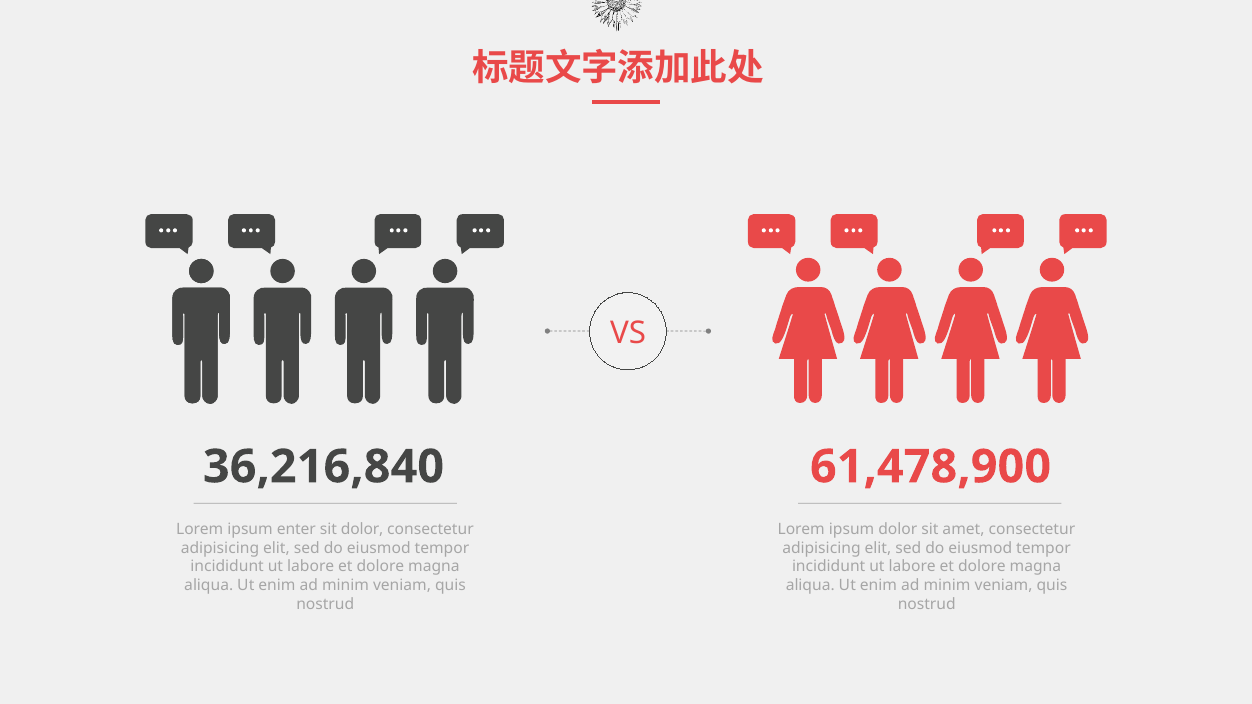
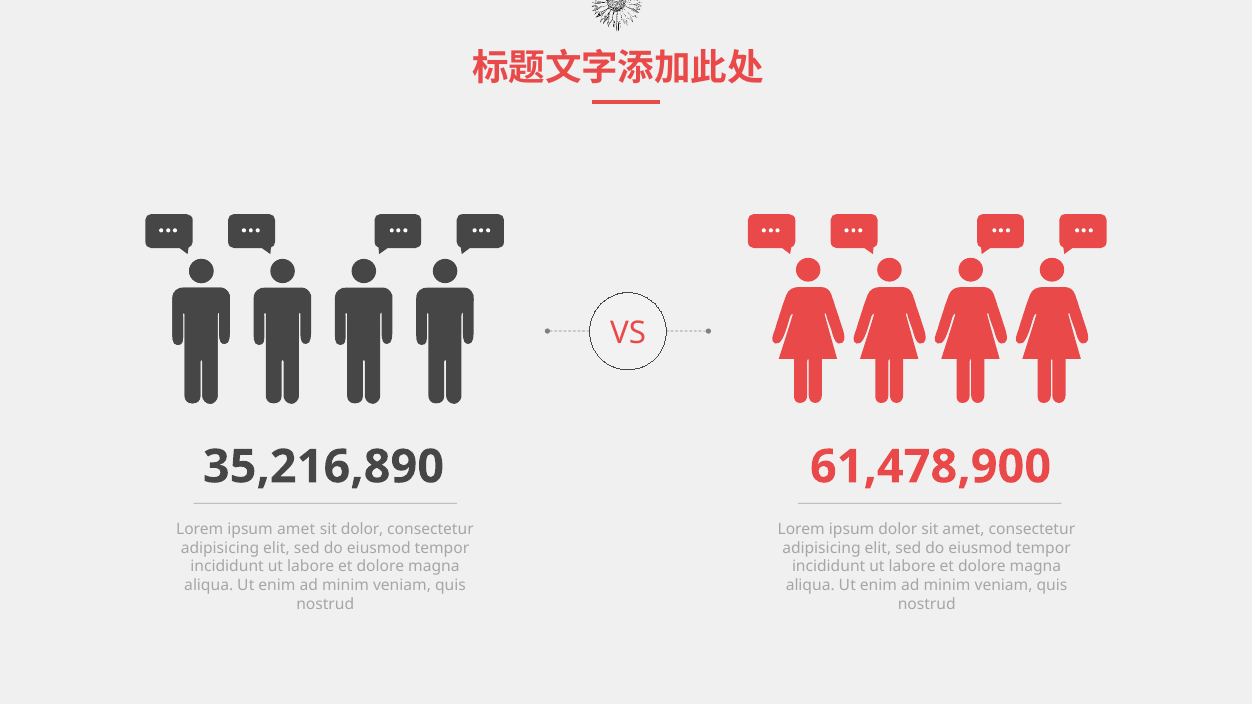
36,216,840: 36,216,840 -> 35,216,890
ipsum enter: enter -> amet
